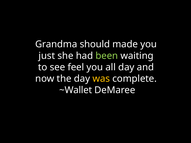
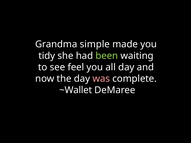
should: should -> simple
just: just -> tidy
was colour: yellow -> pink
